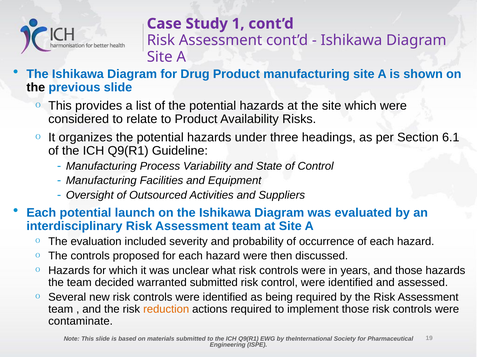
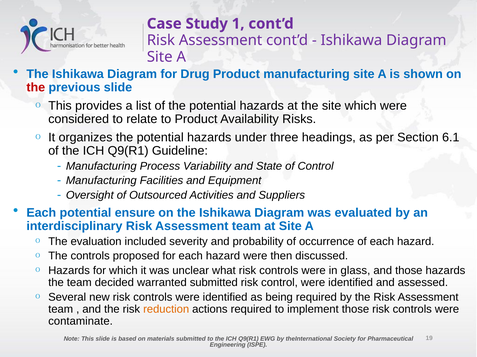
the at (36, 88) colour: black -> red
launch: launch -> ensure
years: years -> glass
